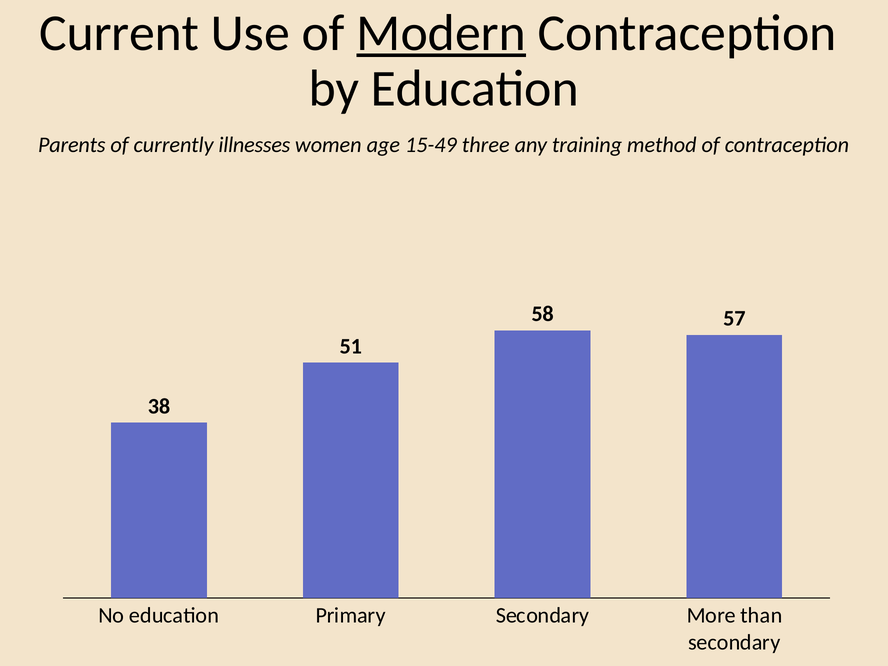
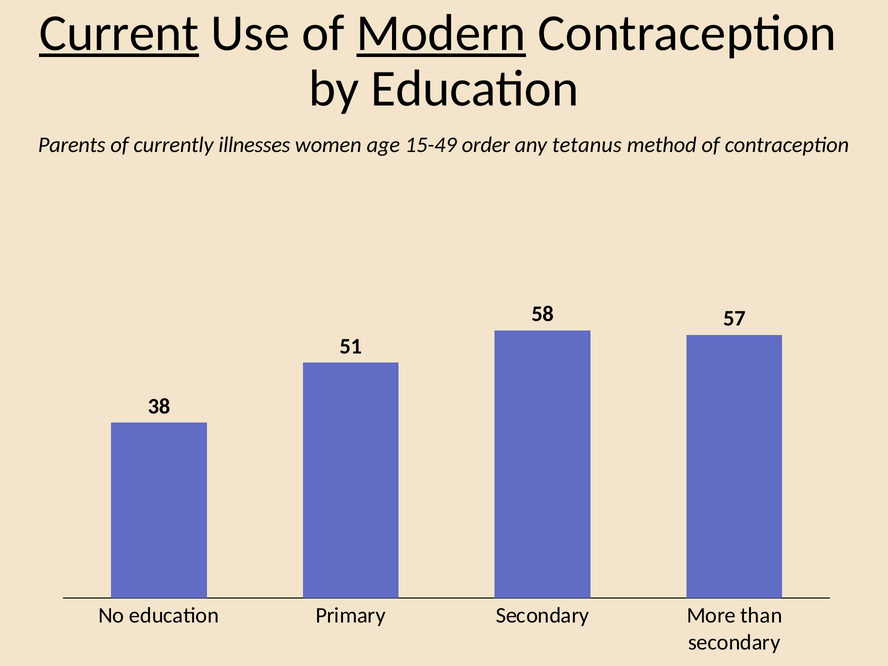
Current underline: none -> present
three: three -> order
training: training -> tetanus
